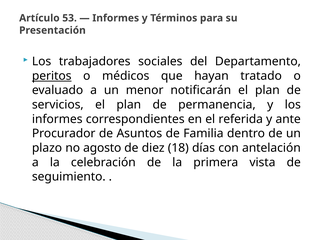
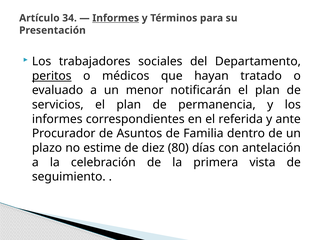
53: 53 -> 34
Informes at (116, 18) underline: none -> present
agosto: agosto -> estime
18: 18 -> 80
